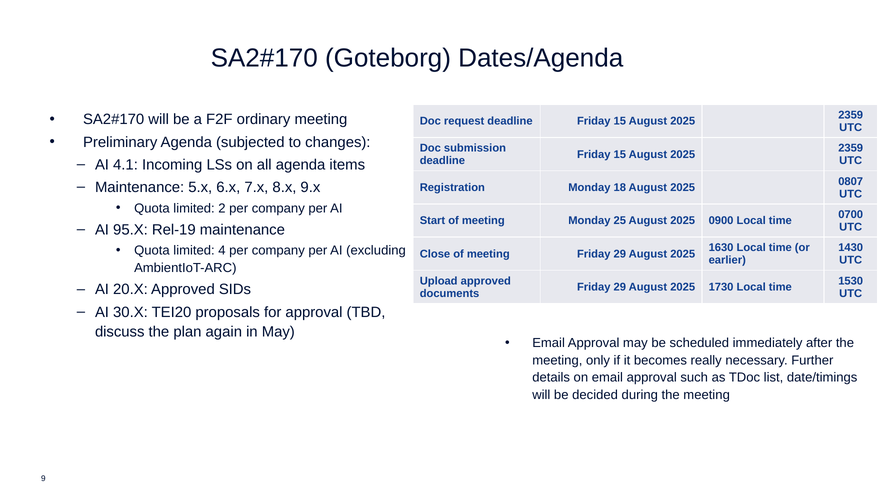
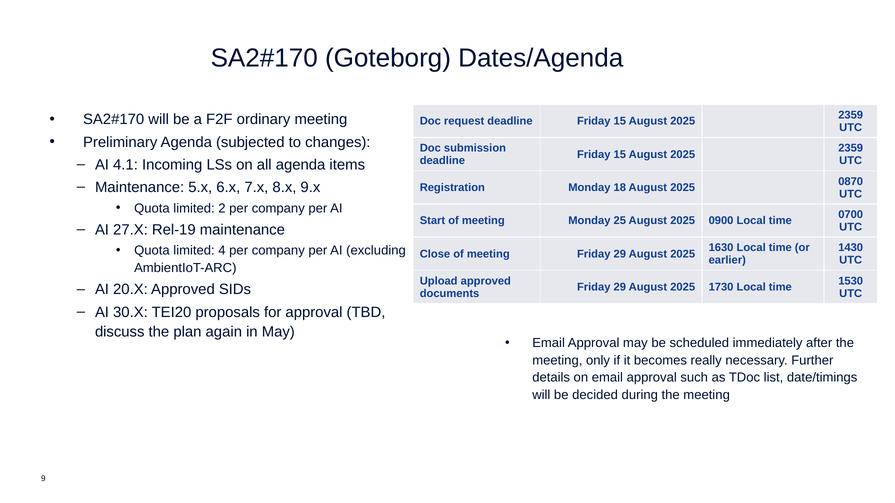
0807: 0807 -> 0870
95.X: 95.X -> 27.X
